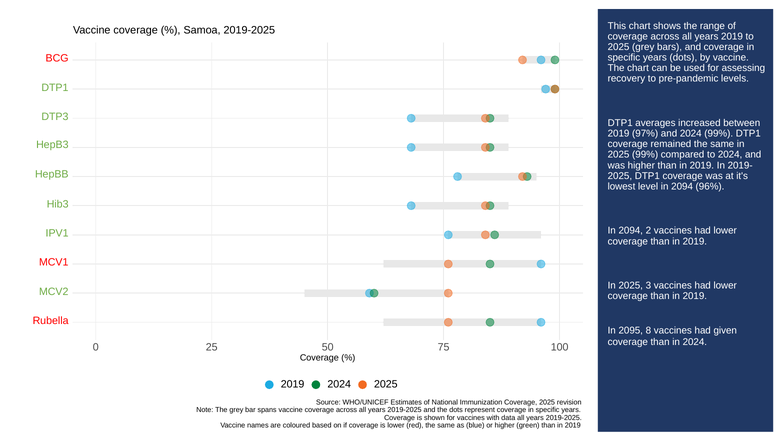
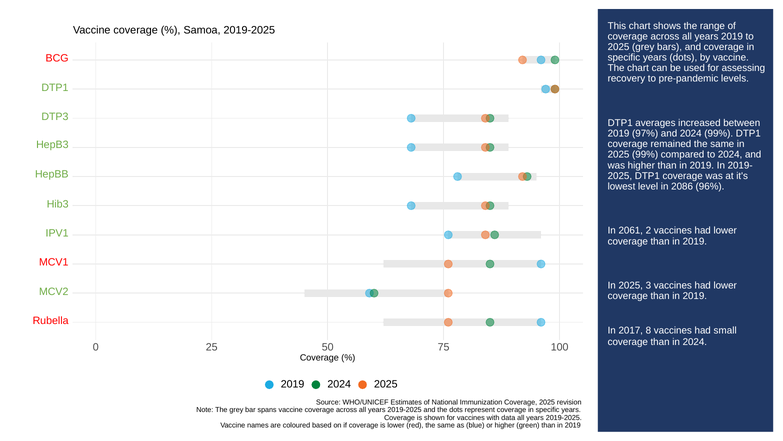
level in 2094: 2094 -> 2086
2094 at (631, 230): 2094 -> 2061
2095: 2095 -> 2017
given: given -> small
